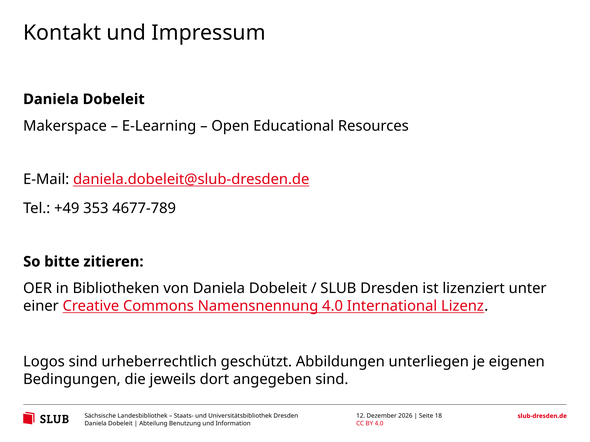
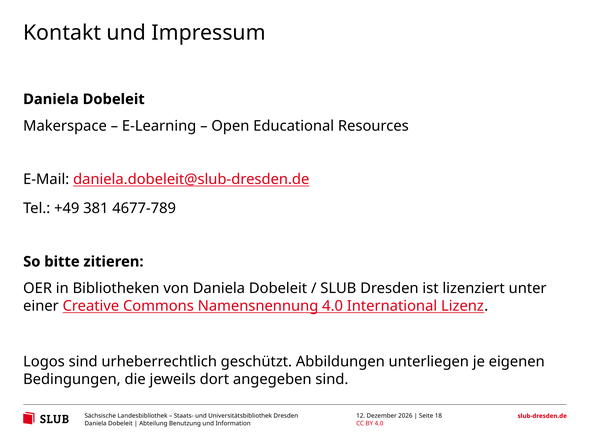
353: 353 -> 381
